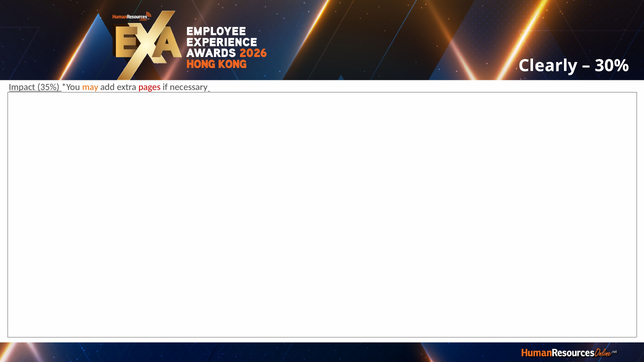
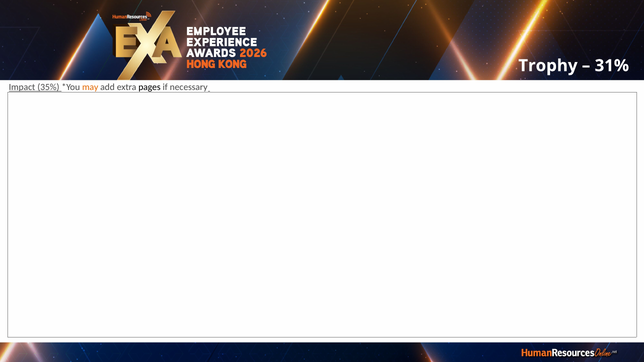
Clearly: Clearly -> Trophy
30%: 30% -> 31%
pages colour: red -> black
